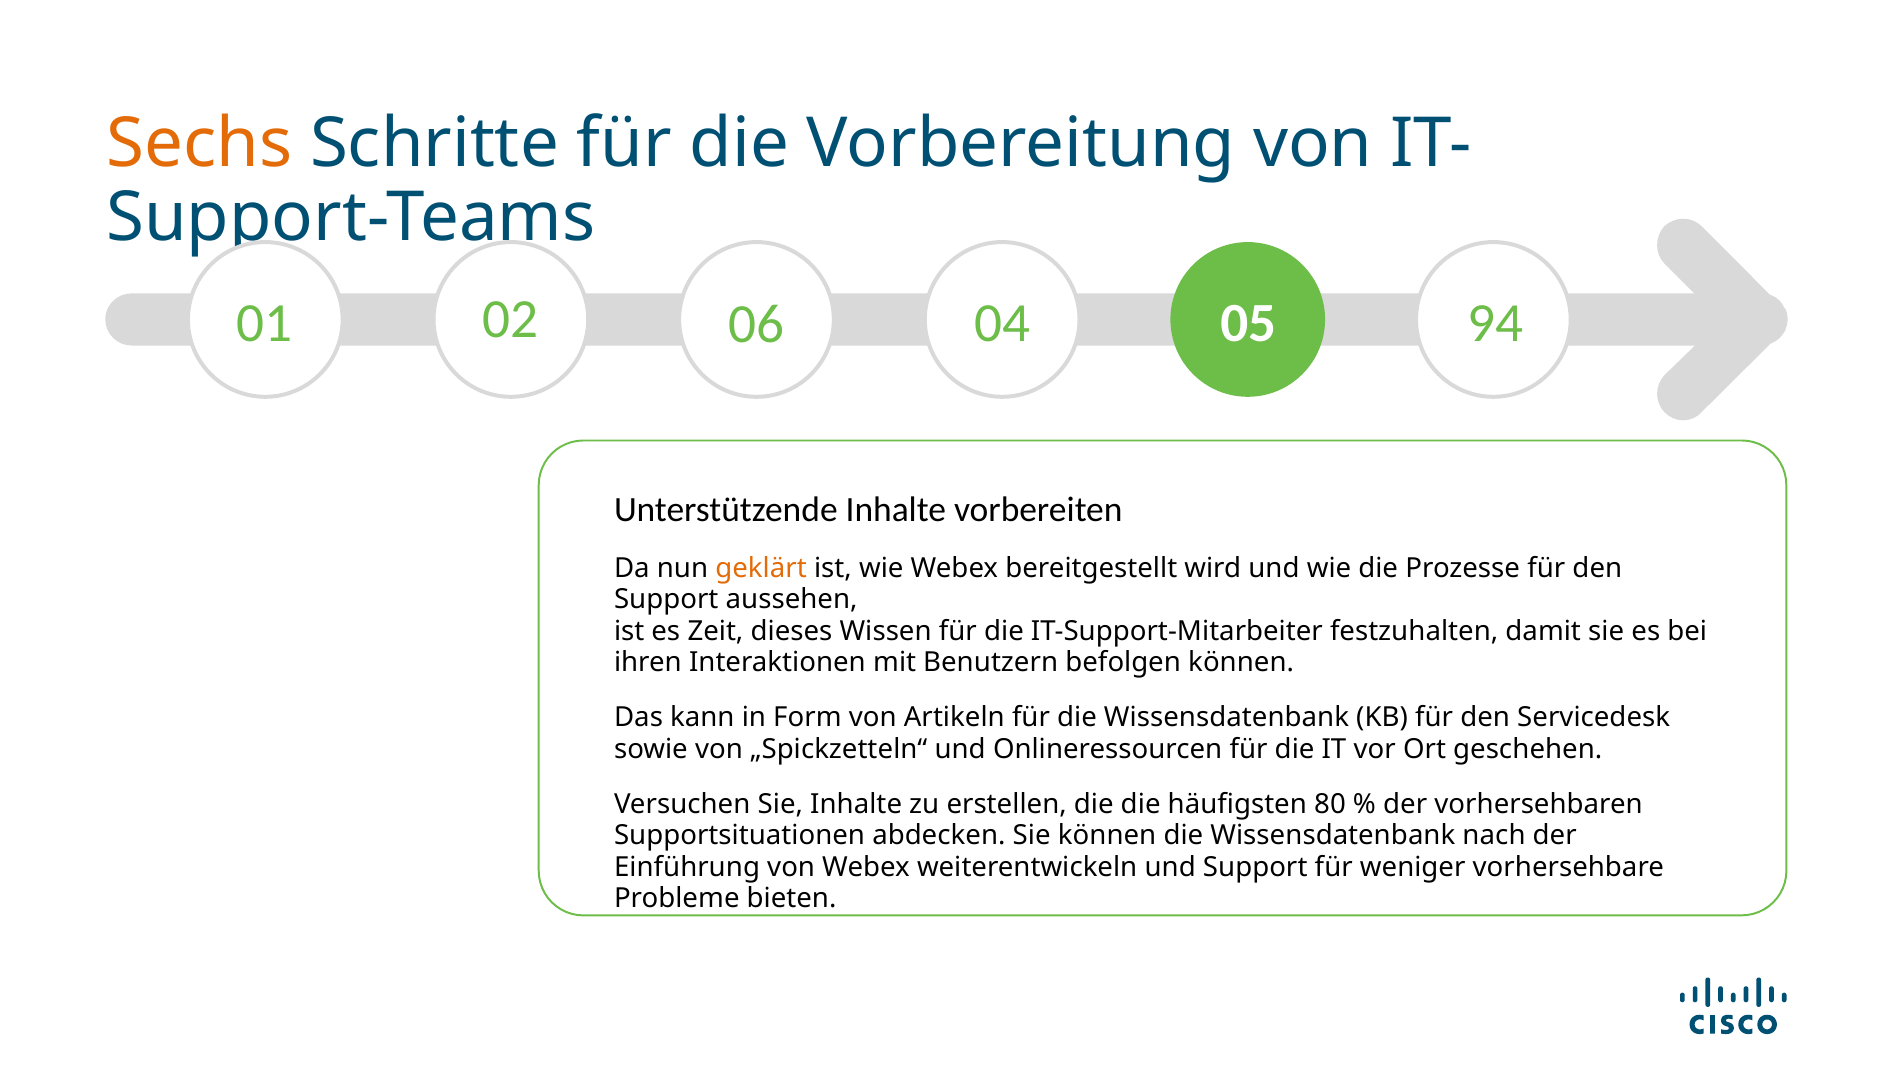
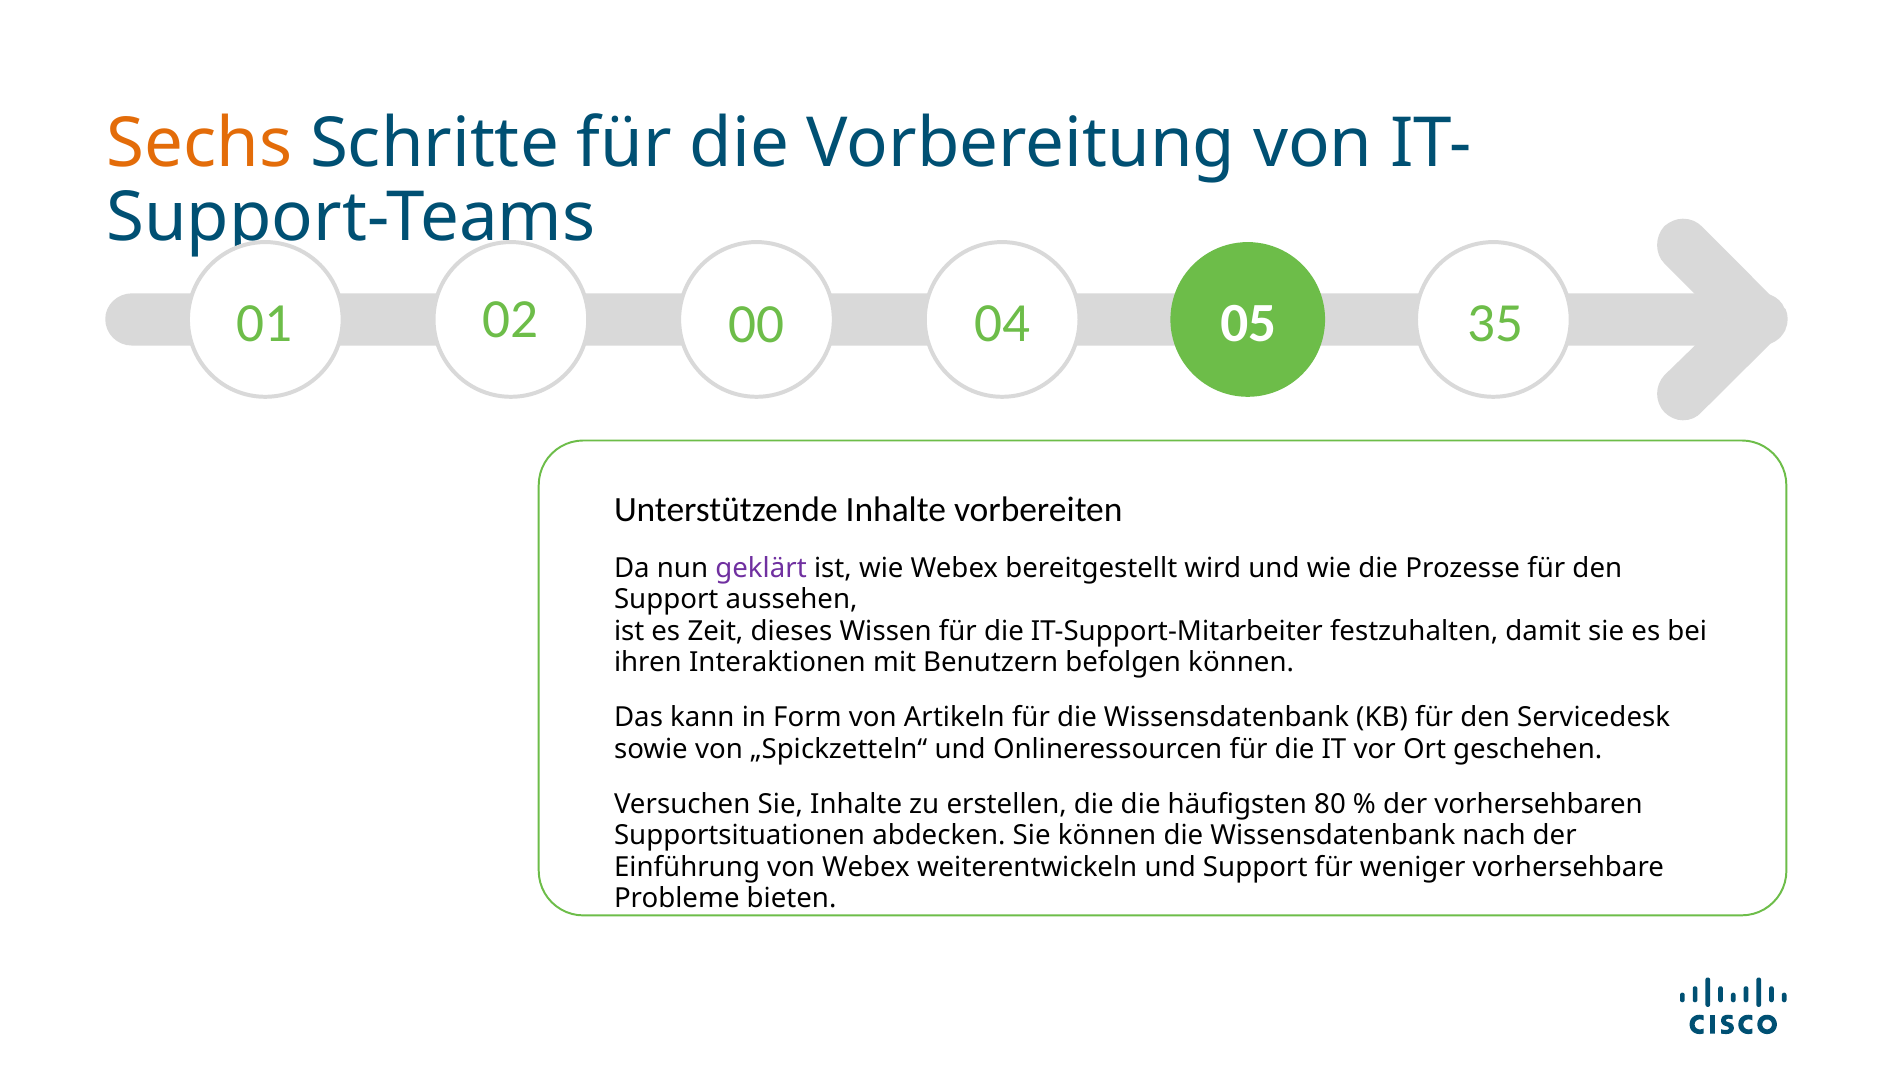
06: 06 -> 00
94: 94 -> 35
geklärt colour: orange -> purple
